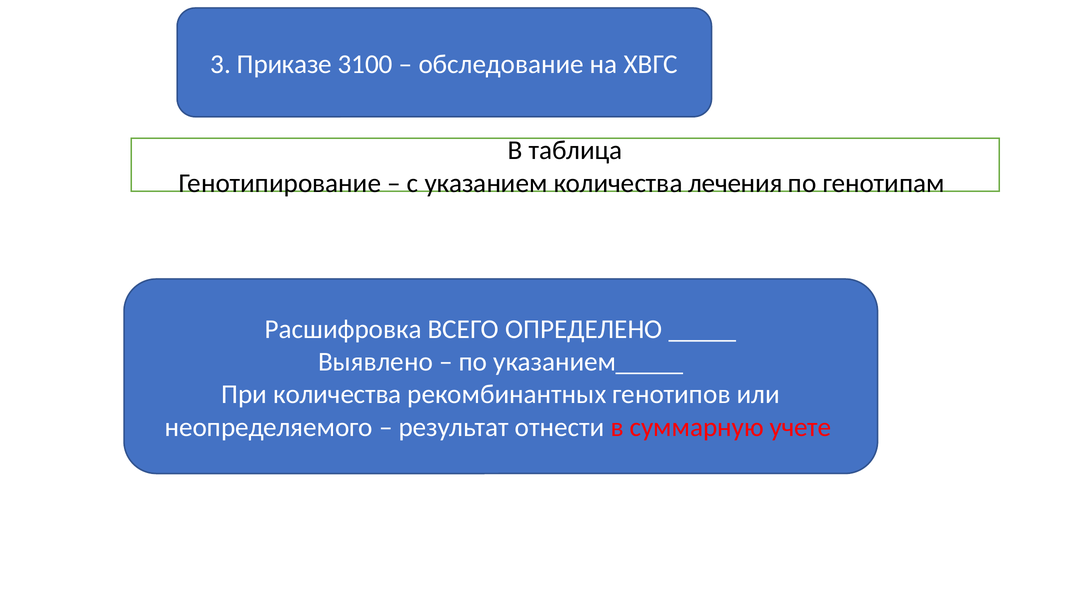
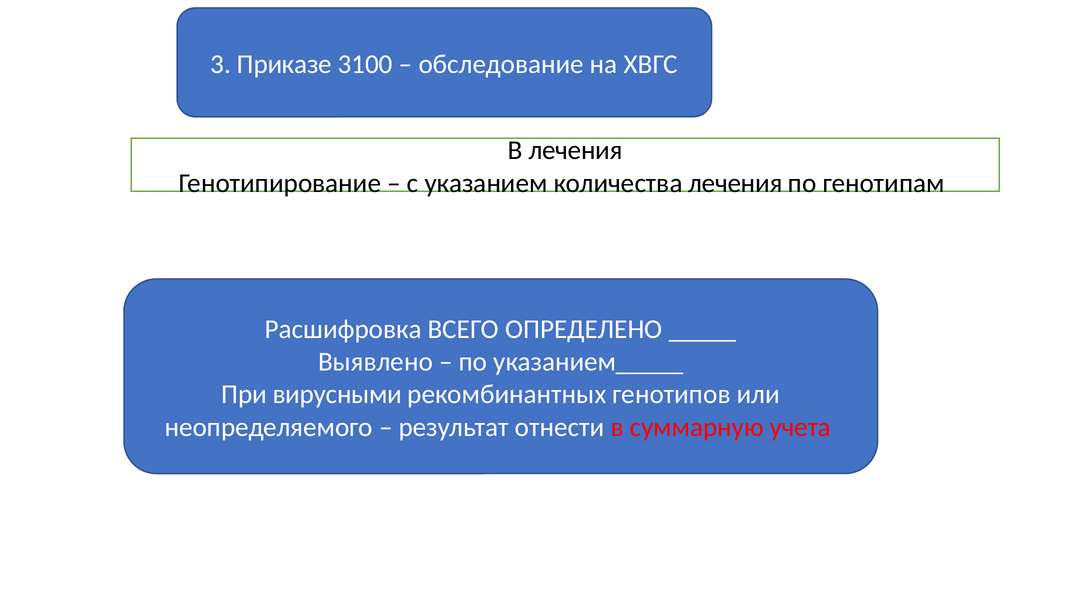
В таблица: таблица -> лечения
При количества: количества -> вирусными
учете: учете -> учета
